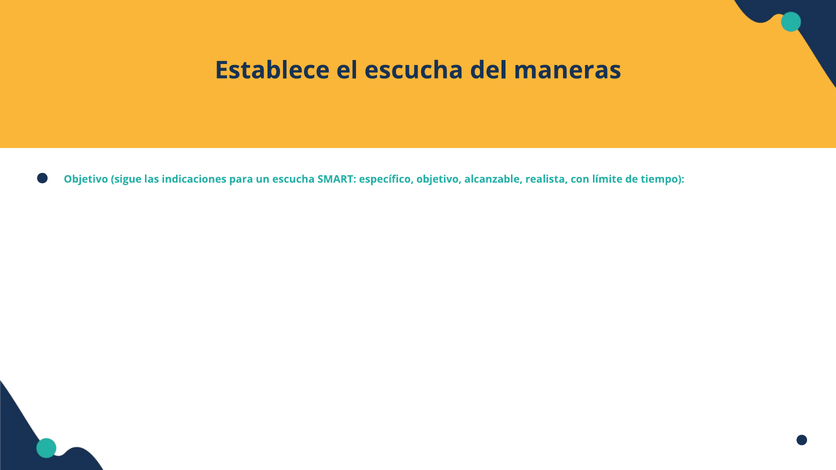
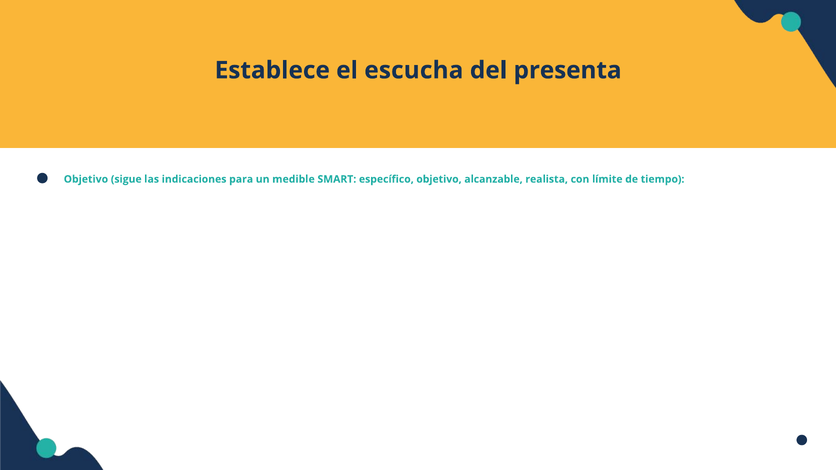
maneras: maneras -> presenta
un escucha: escucha -> medible
